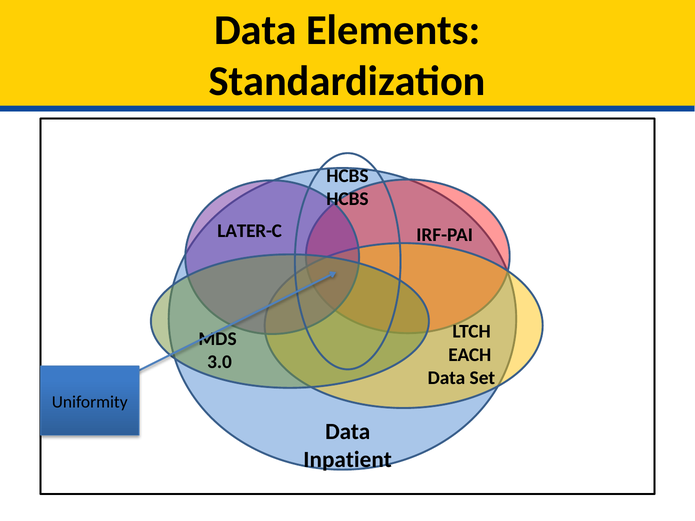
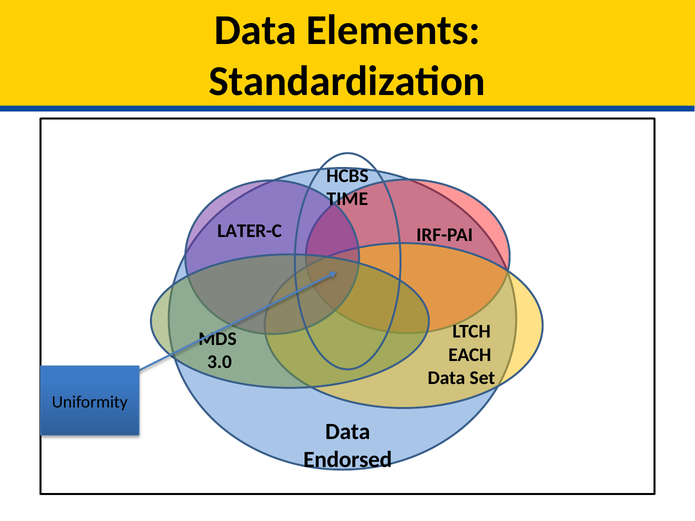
HCBS at (347, 199): HCBS -> TIME
Inpatient: Inpatient -> Endorsed
